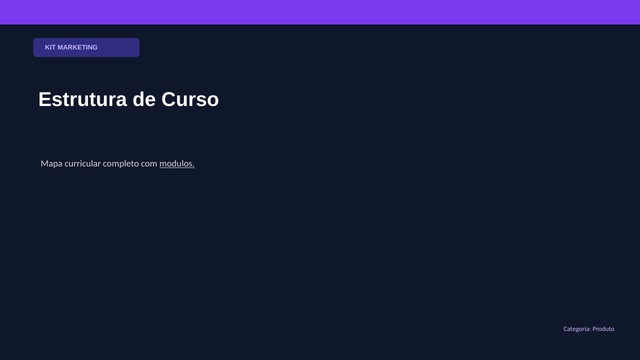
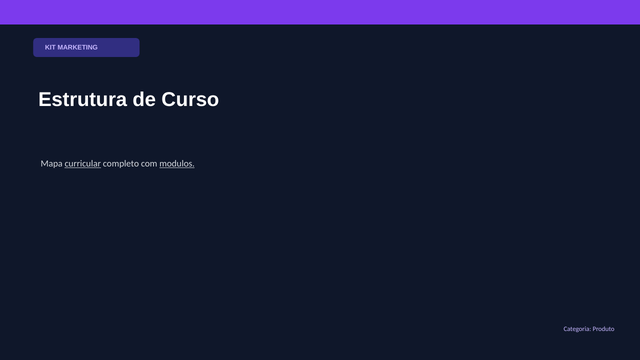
curricular underline: none -> present
